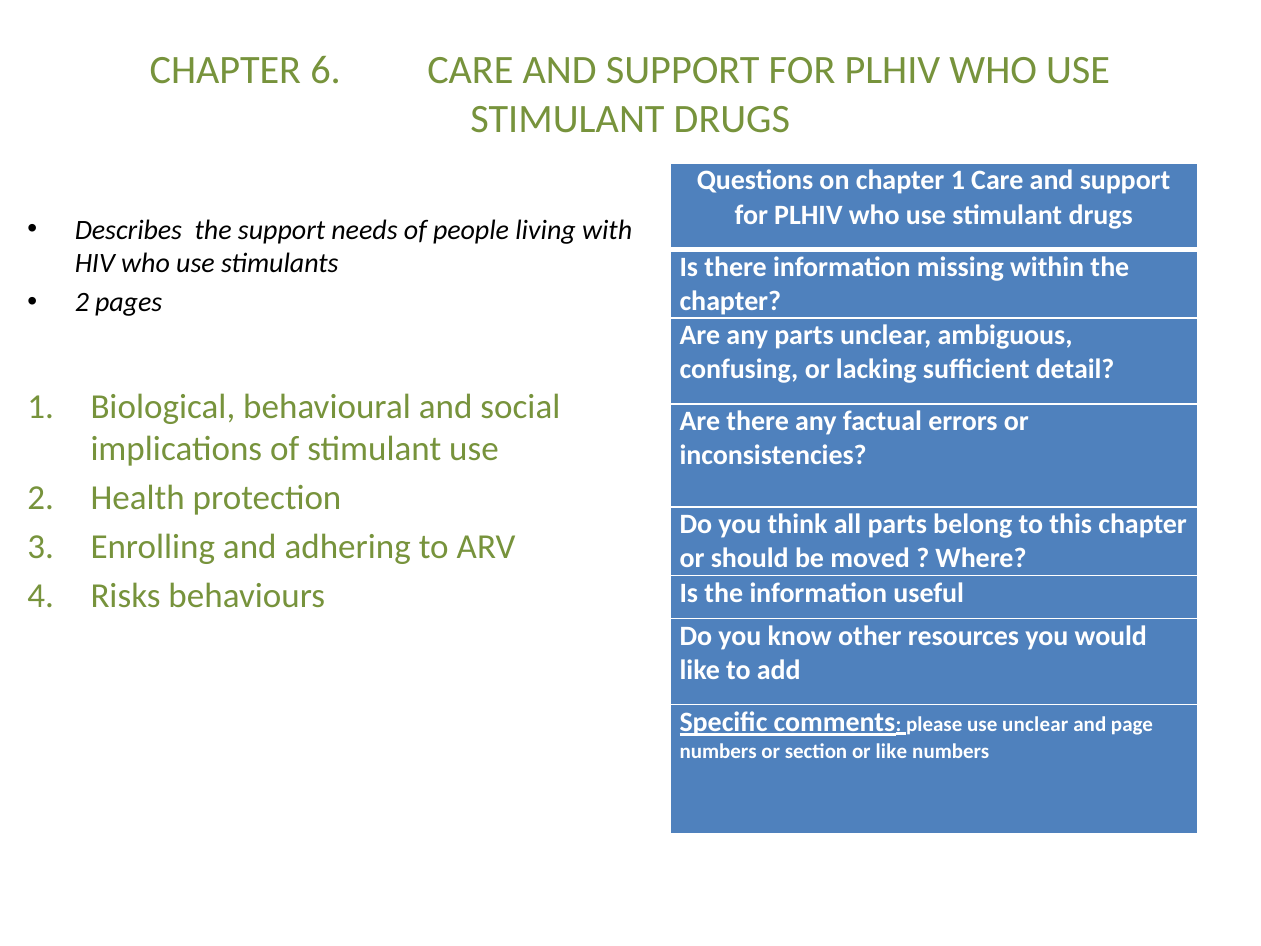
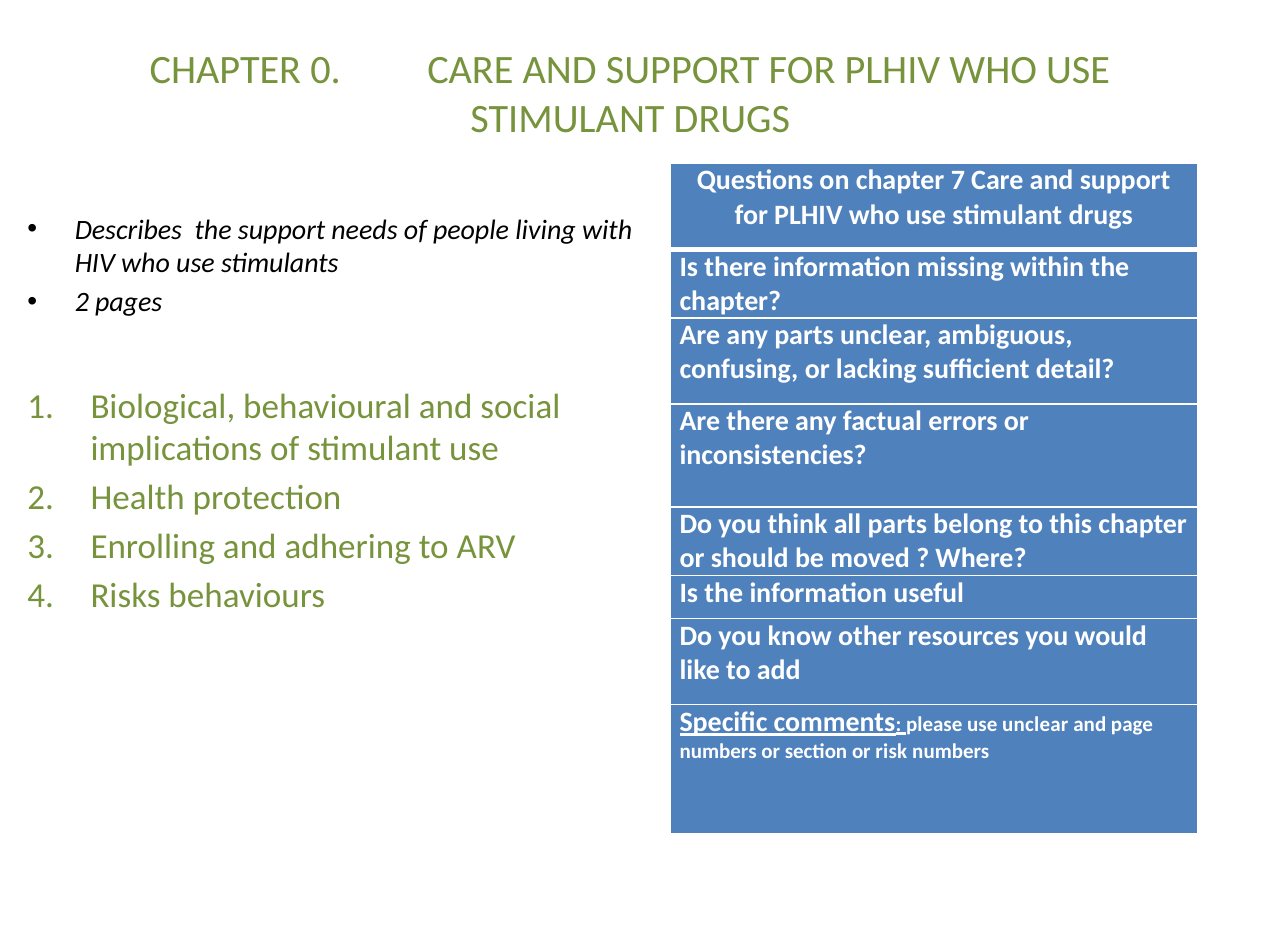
6: 6 -> 0
chapter 1: 1 -> 7
or like: like -> risk
